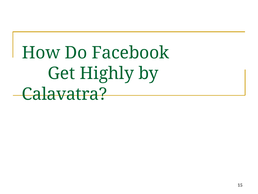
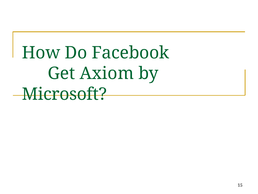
Highly: Highly -> Axiom
Calavatra: Calavatra -> Microsoft
